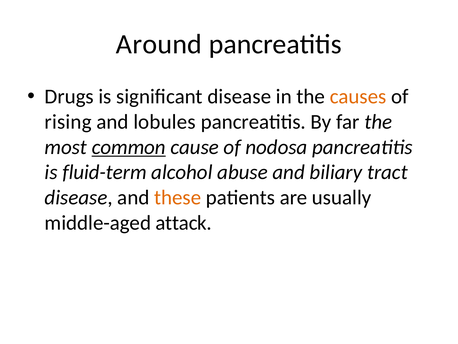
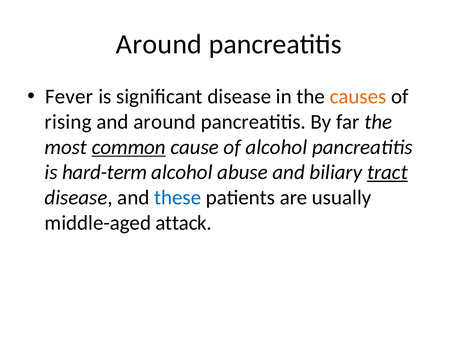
Drugs: Drugs -> Fever
and lobules: lobules -> around
of nodosa: nodosa -> alcohol
fluid-term: fluid-term -> hard-term
tract underline: none -> present
these colour: orange -> blue
